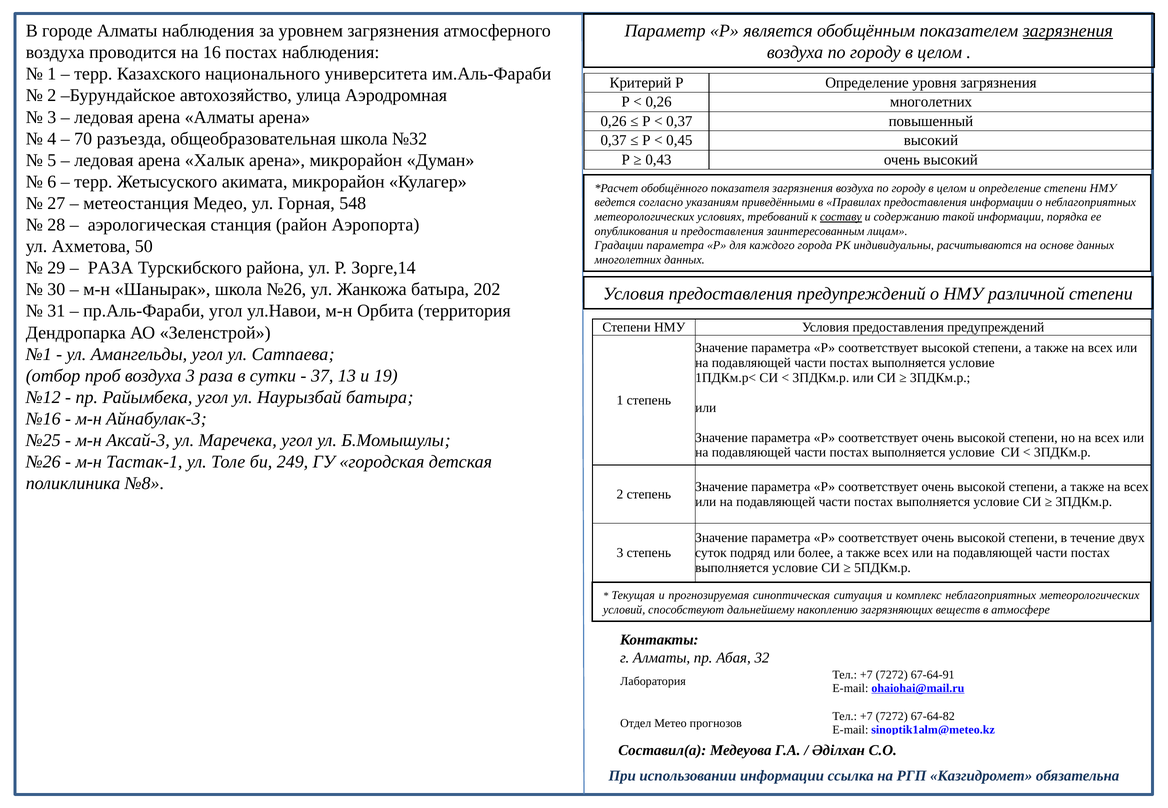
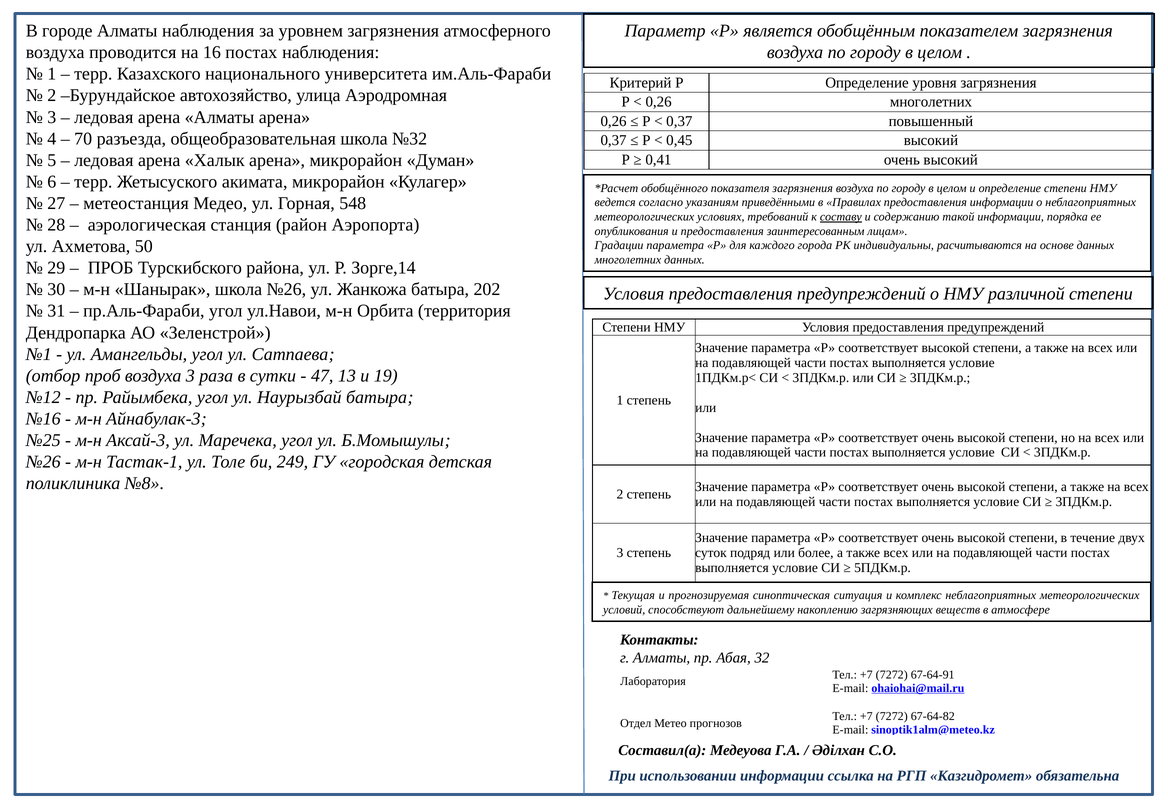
загрязнения at (1068, 31) underline: present -> none
0,43: 0,43 -> 0,41
РАЗА at (111, 268): РАЗА -> ПРОБ
37: 37 -> 47
